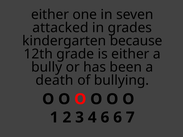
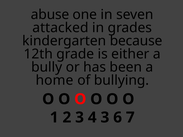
either at (50, 15): either -> abuse
death: death -> home
4 6: 6 -> 3
